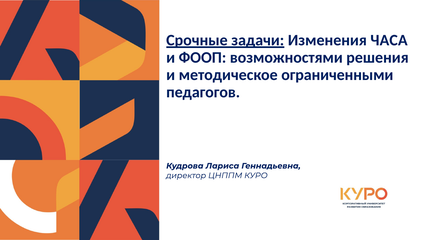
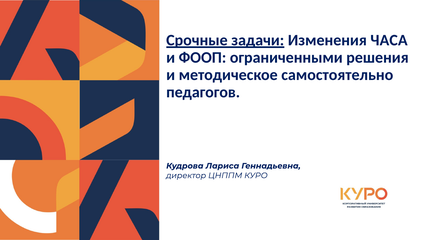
возможностями: возможностями -> ограниченными
ограниченными: ограниченными -> самостоятельно
